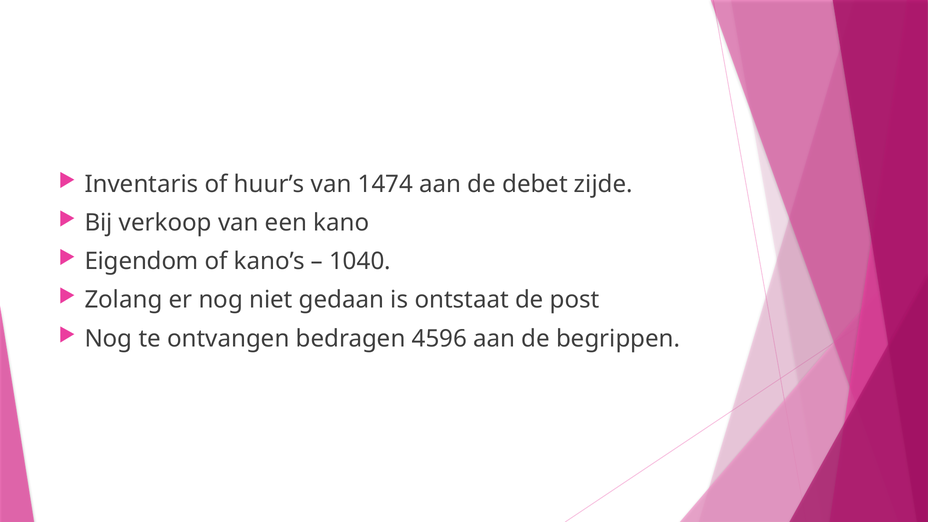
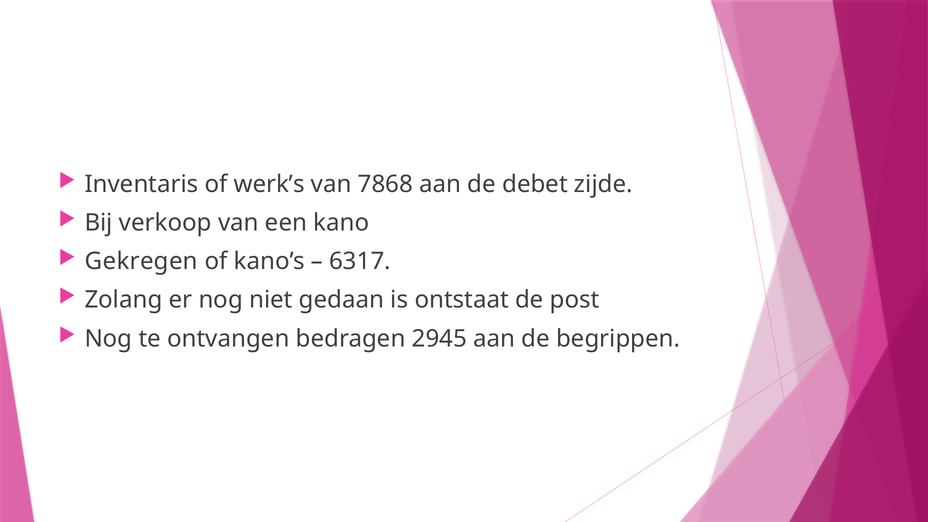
huur’s: huur’s -> werk’s
1474: 1474 -> 7868
Eigendom: Eigendom -> Gekregen
1040: 1040 -> 6317
4596: 4596 -> 2945
